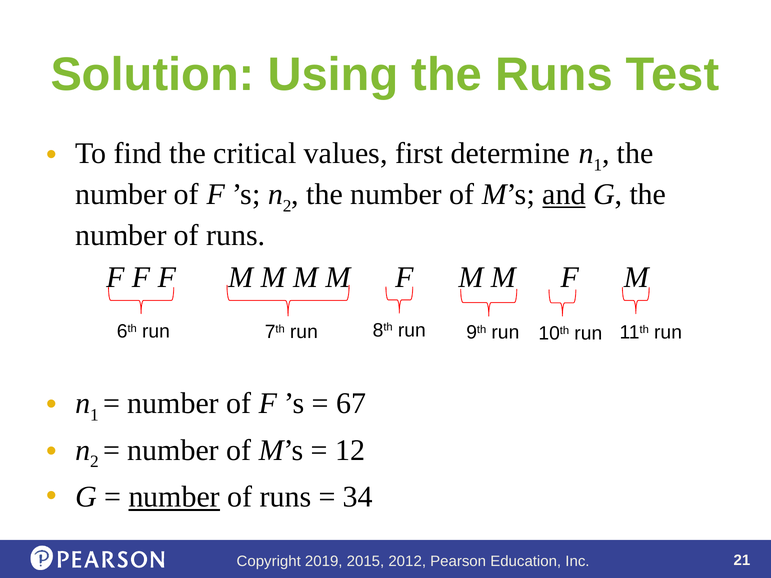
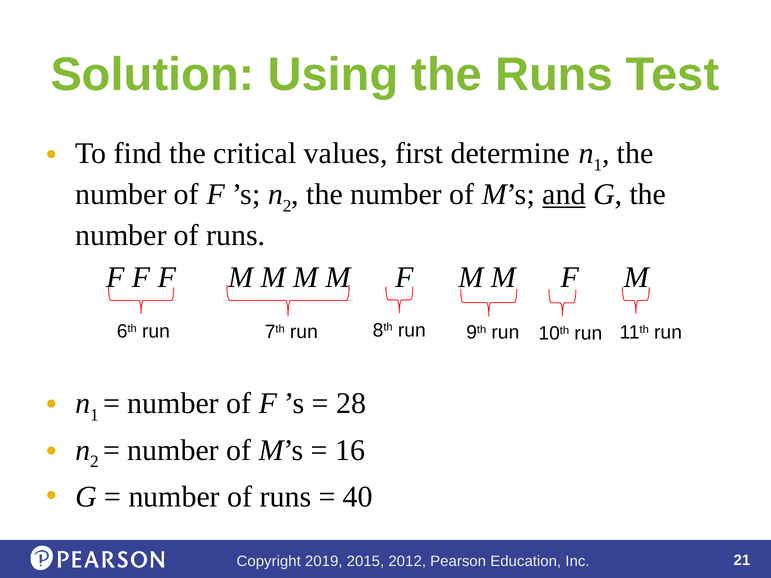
67: 67 -> 28
12: 12 -> 16
number at (174, 497) underline: present -> none
34: 34 -> 40
